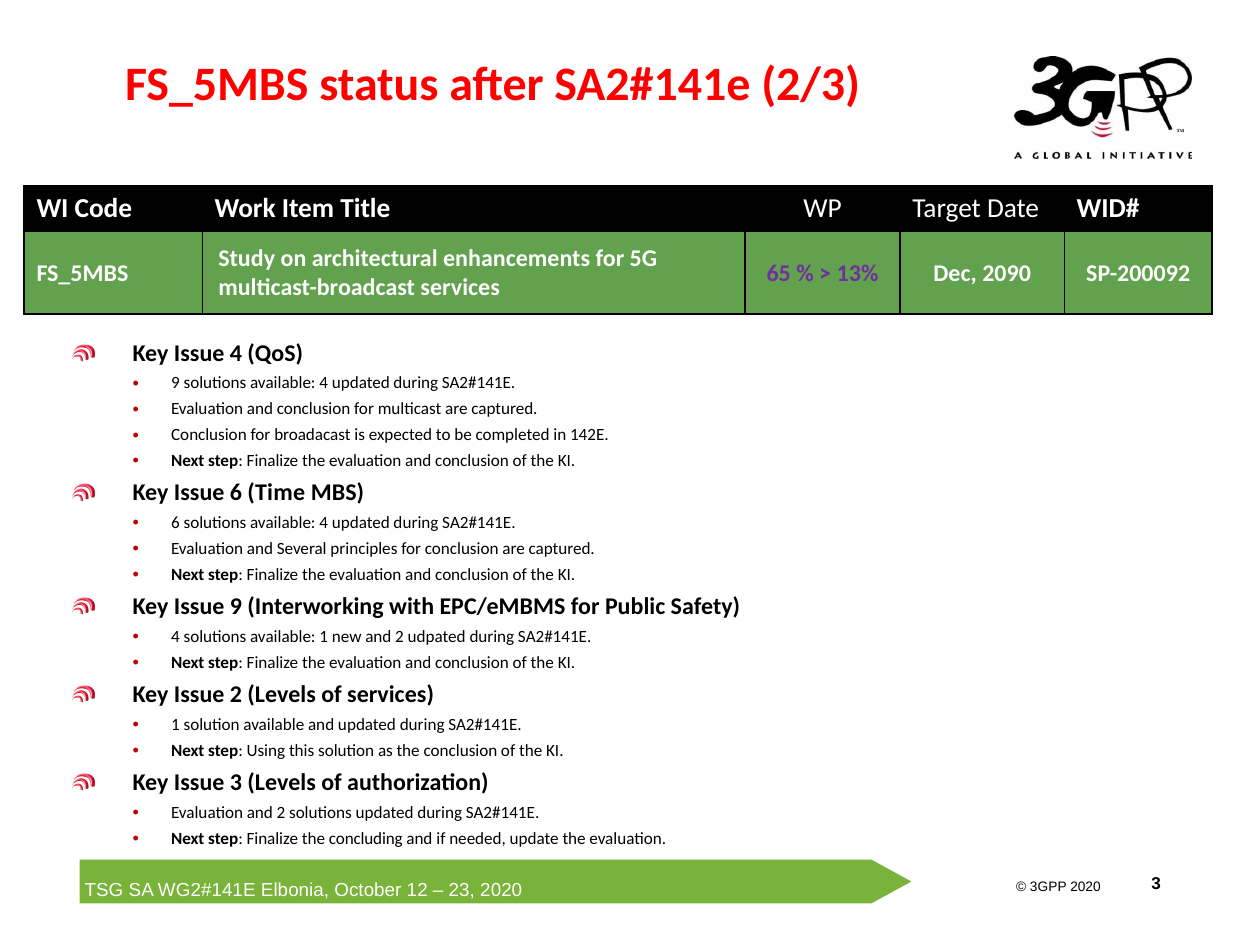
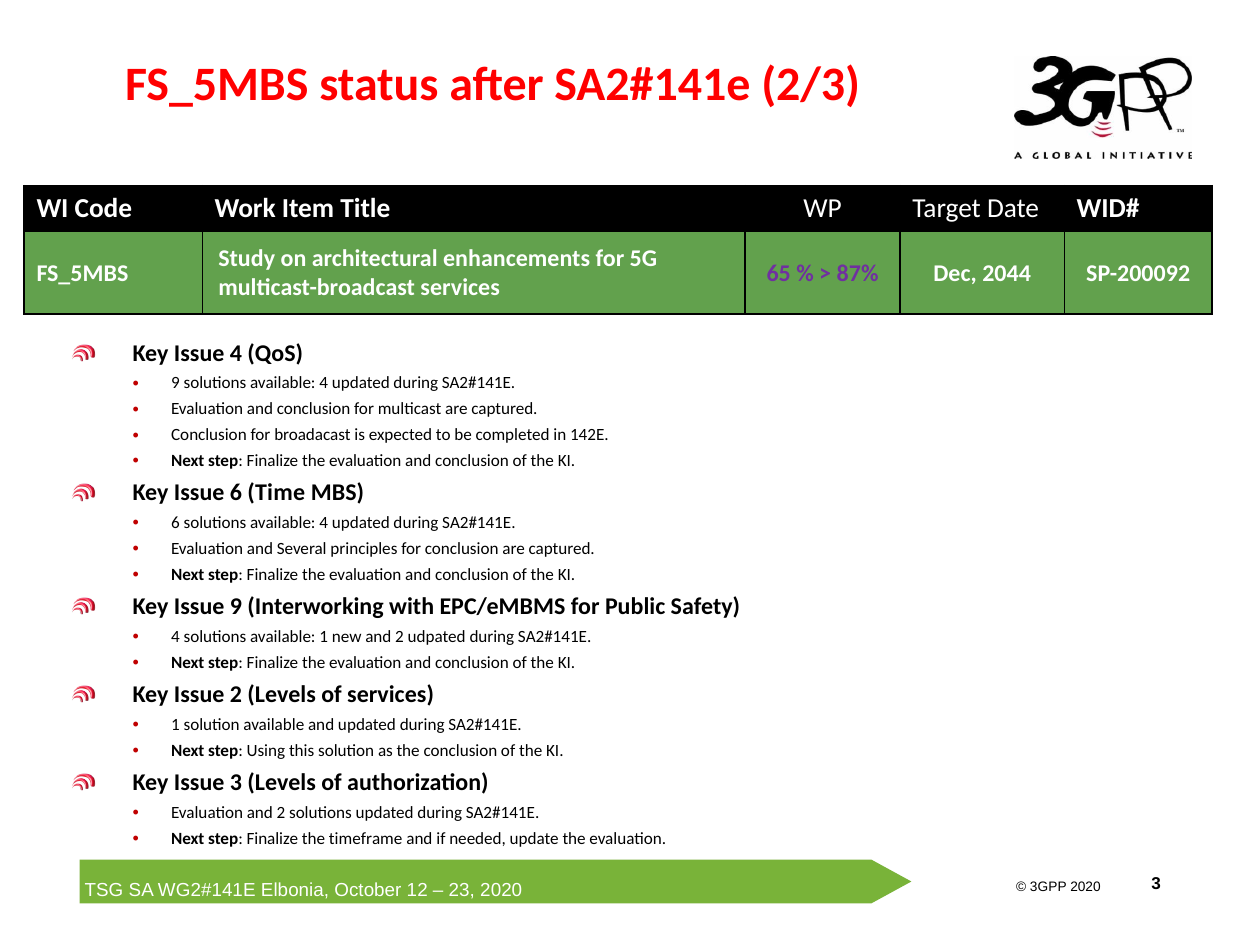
13%: 13% -> 87%
2090: 2090 -> 2044
concluding: concluding -> timeframe
